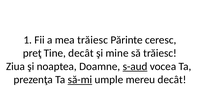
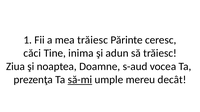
preţ: preţ -> căci
Tine decât: decât -> inima
mine: mine -> adun
s-aud underline: present -> none
